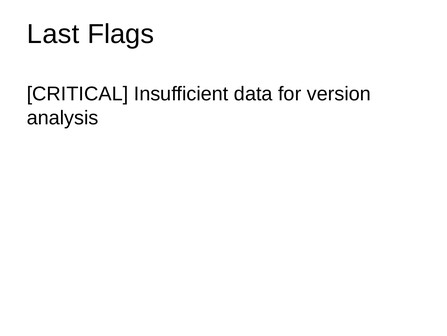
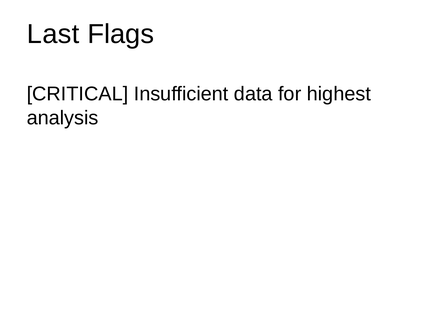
version: version -> highest
